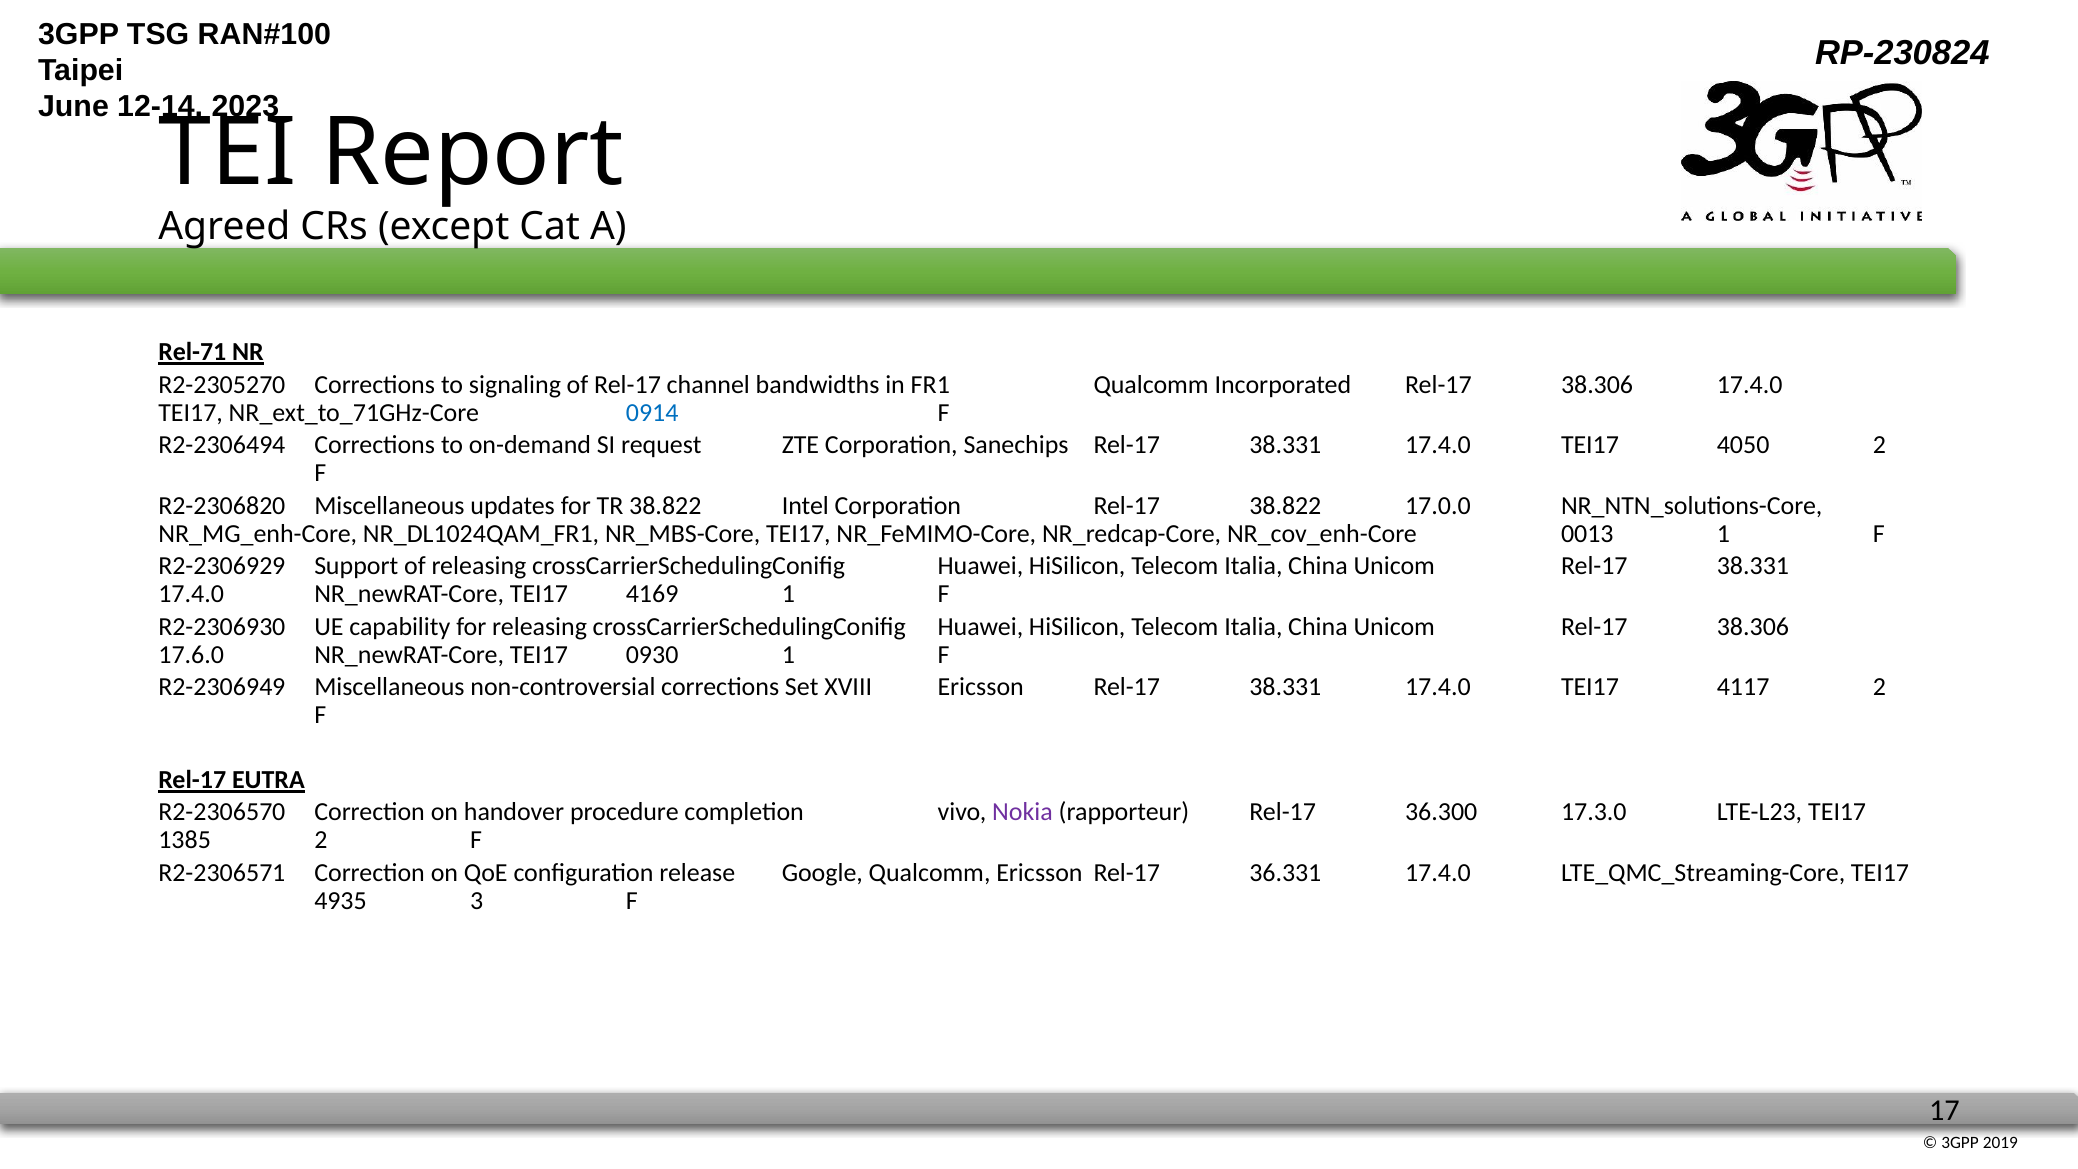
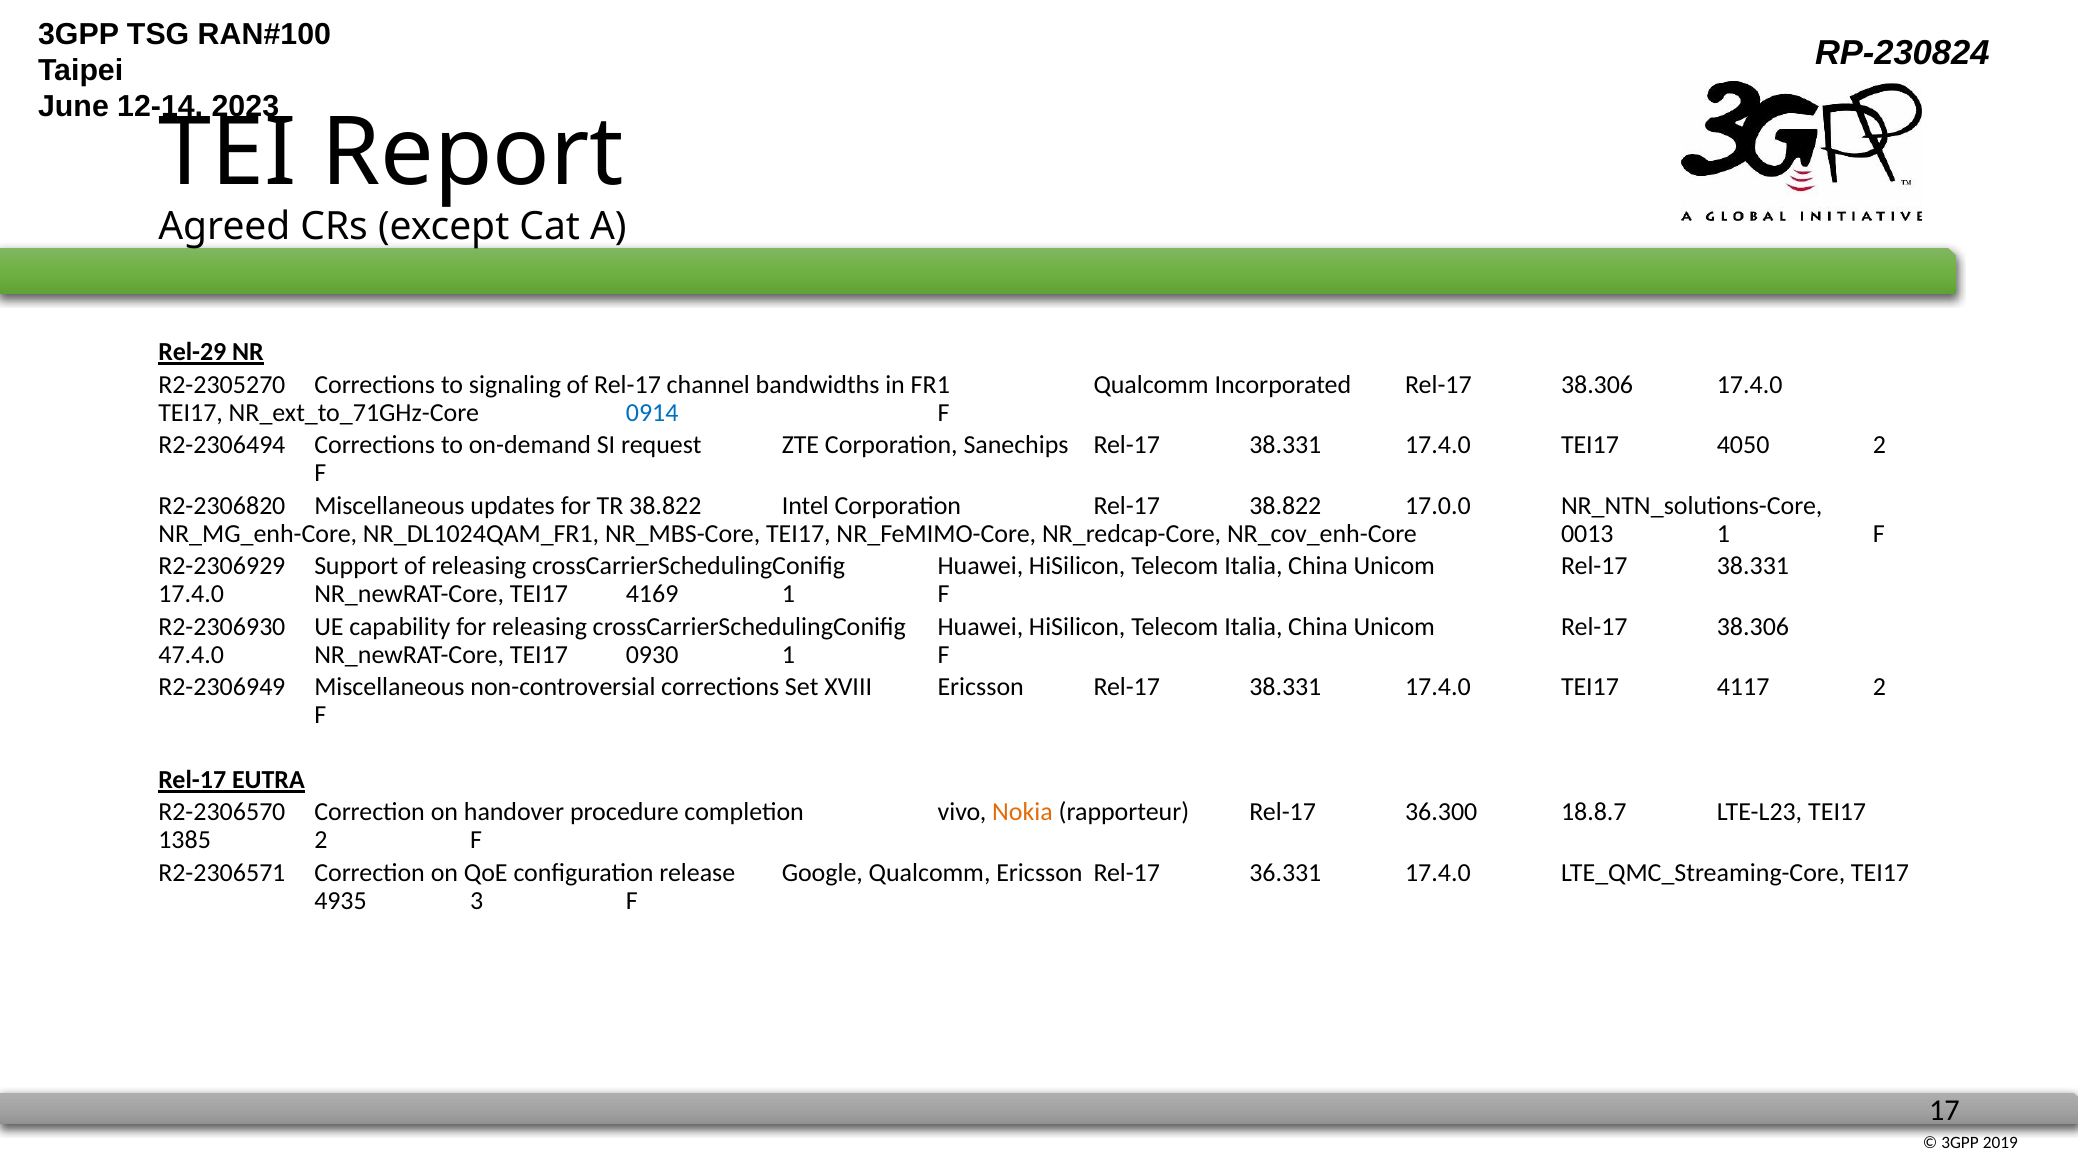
Rel-71: Rel-71 -> Rel-29
17.6.0: 17.6.0 -> 47.4.0
Nokia colour: purple -> orange
17.3.0: 17.3.0 -> 18.8.7
